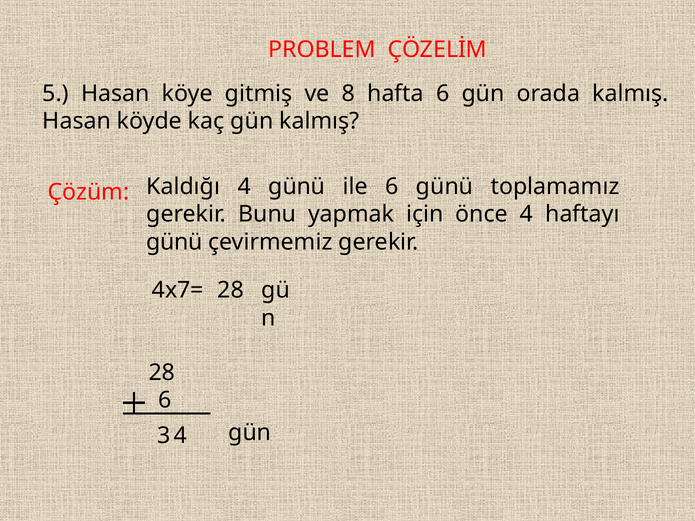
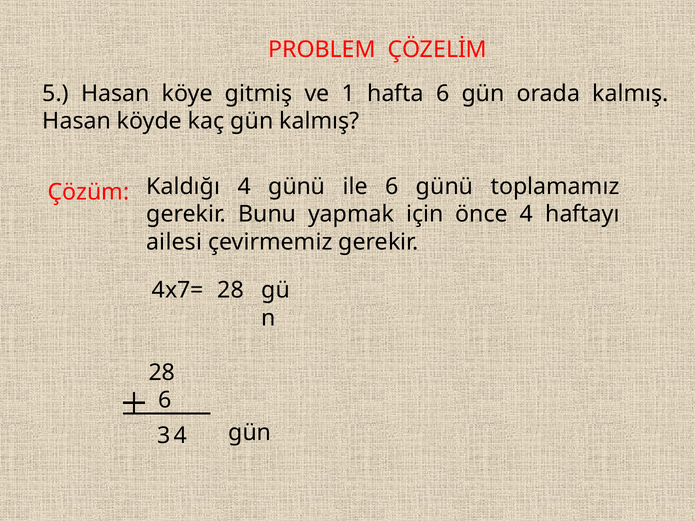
8: 8 -> 1
günü at (174, 242): günü -> ailesi
